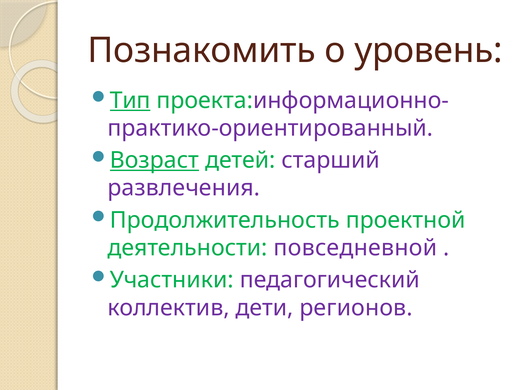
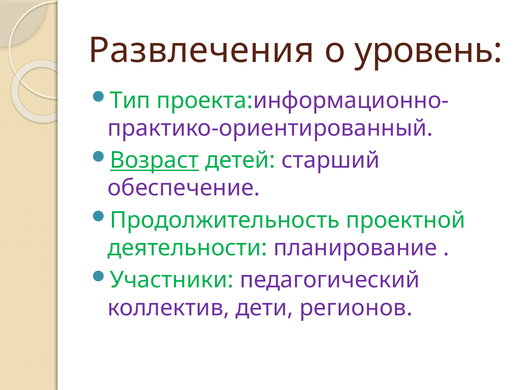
Познакомить: Познакомить -> Развлечения
Тип underline: present -> none
развлечения: развлечения -> обеспечение
повседневной: повседневной -> планирование
